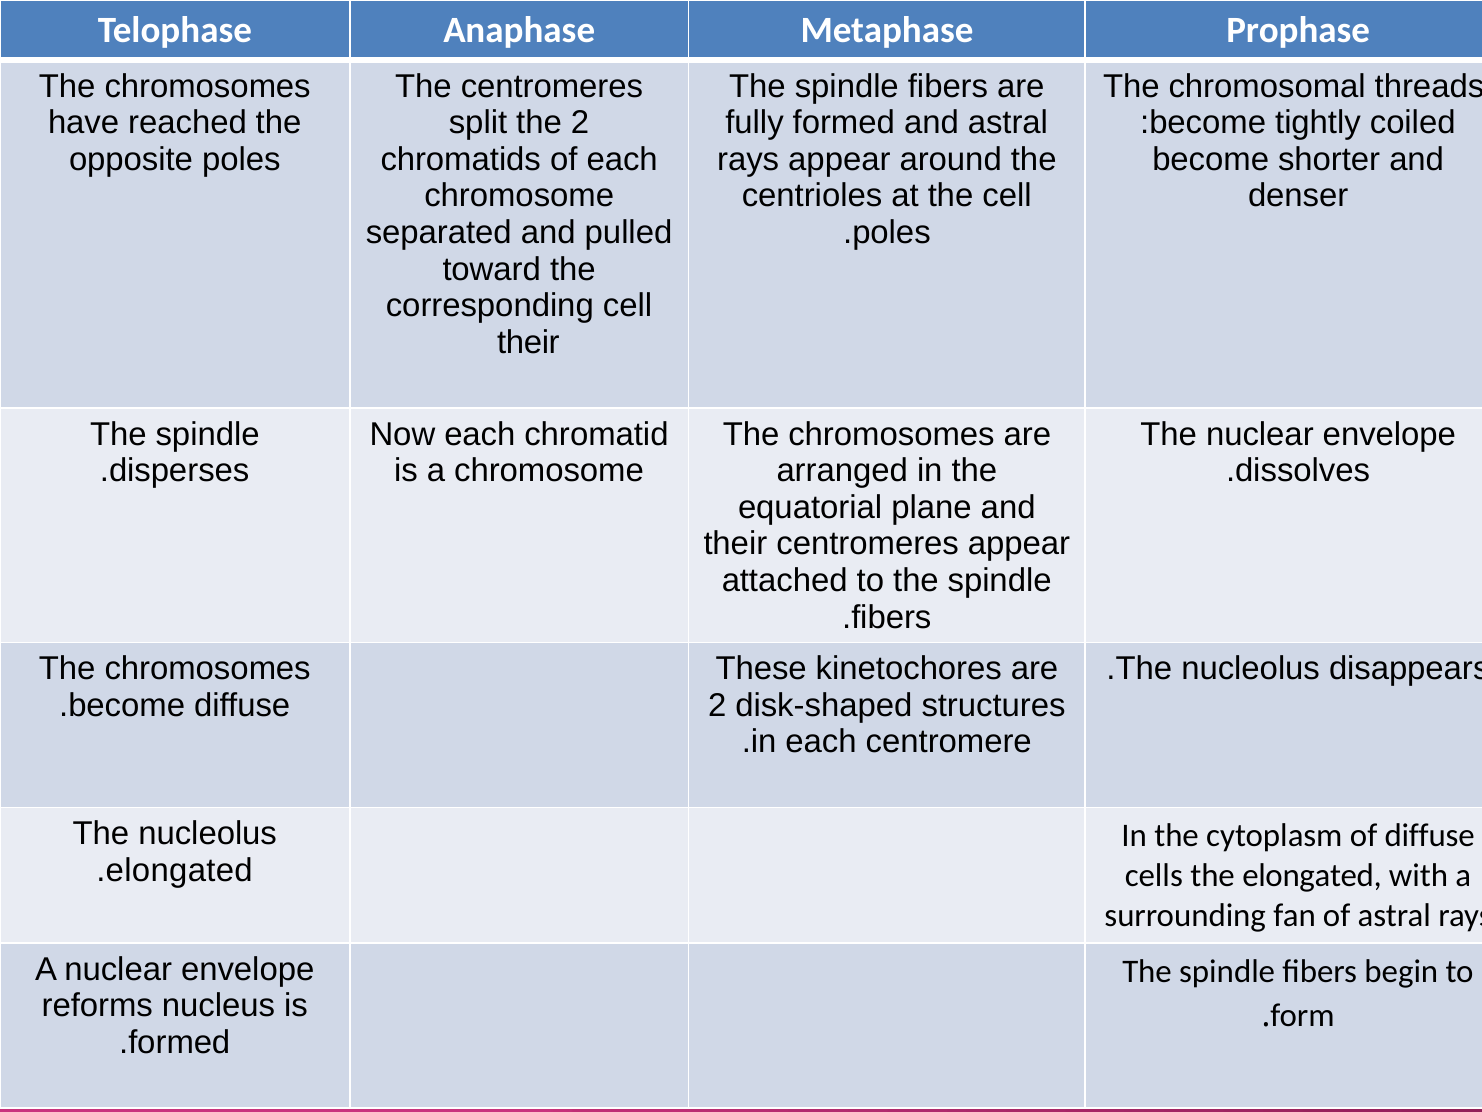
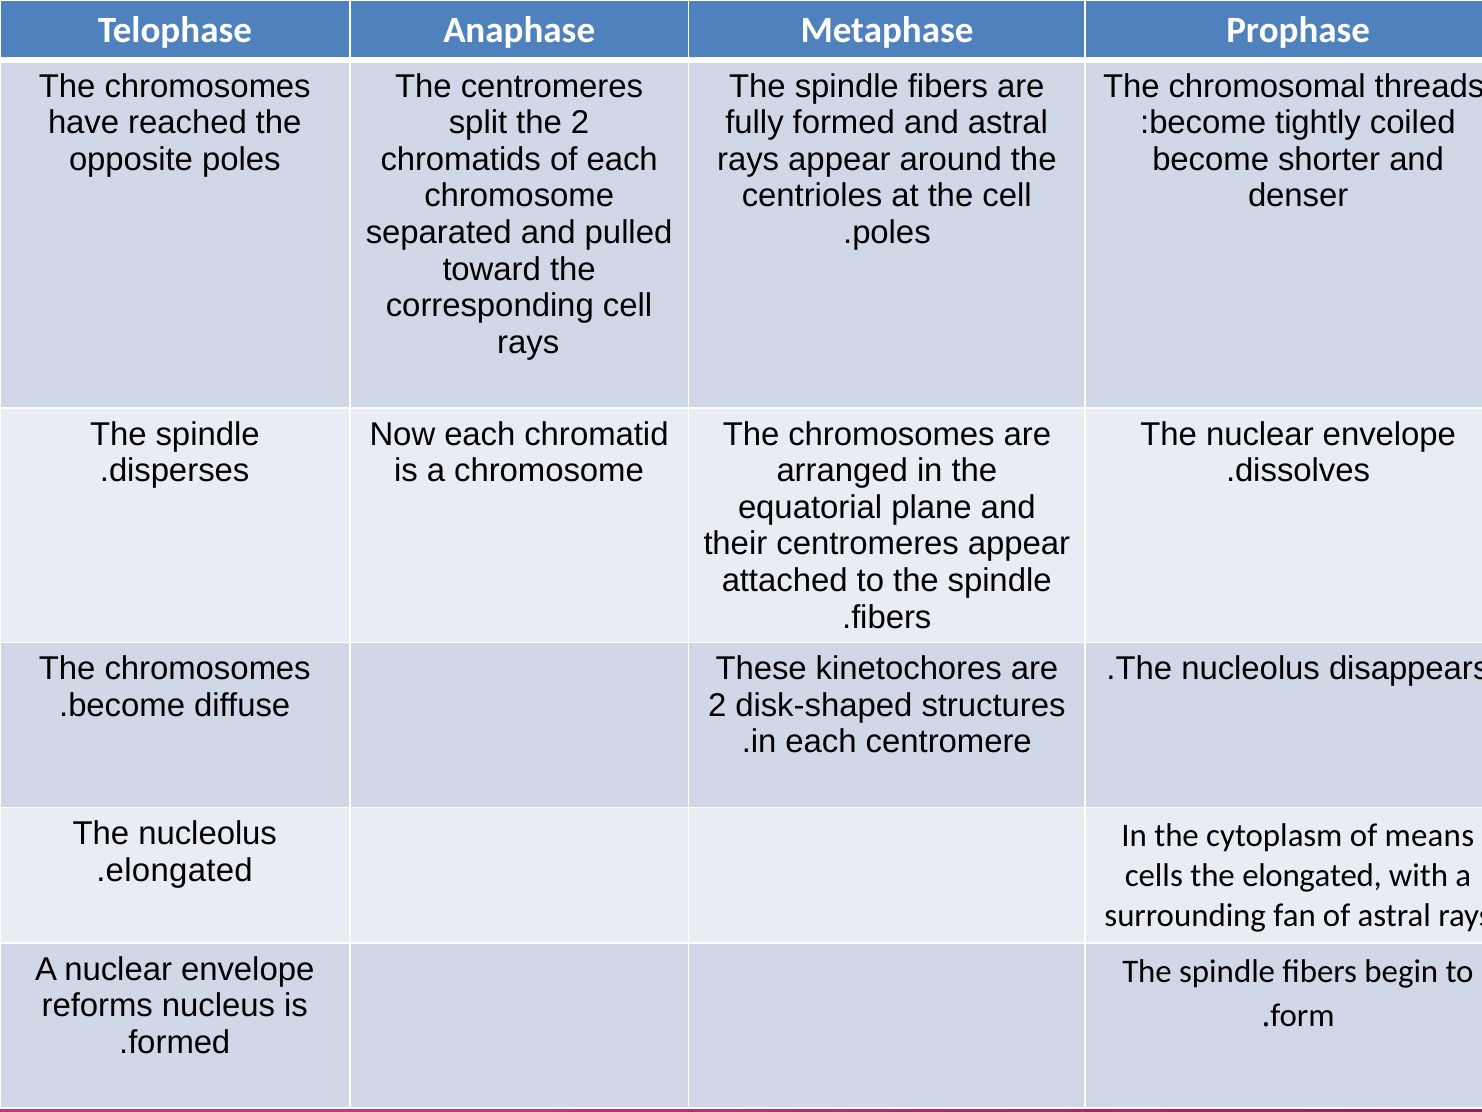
their at (528, 342): their -> rays
of diffuse: diffuse -> means
